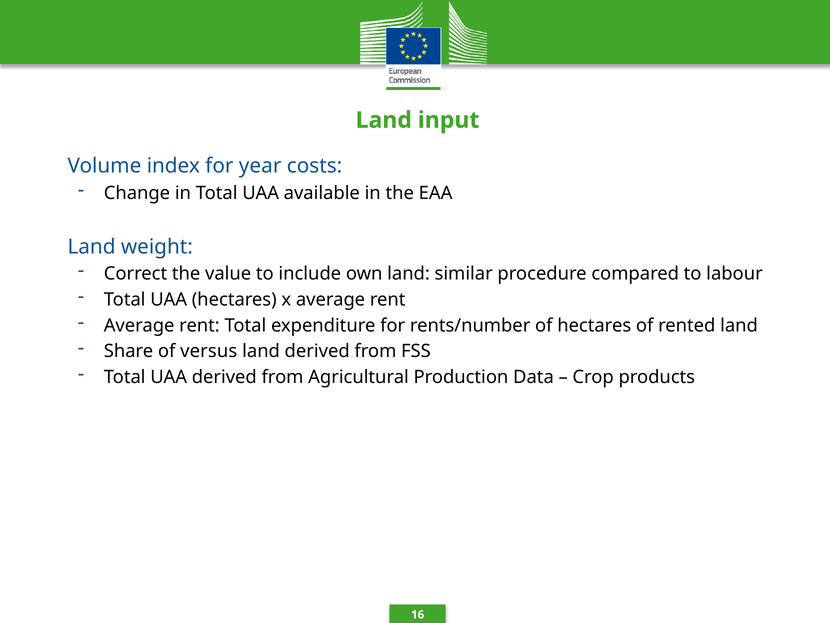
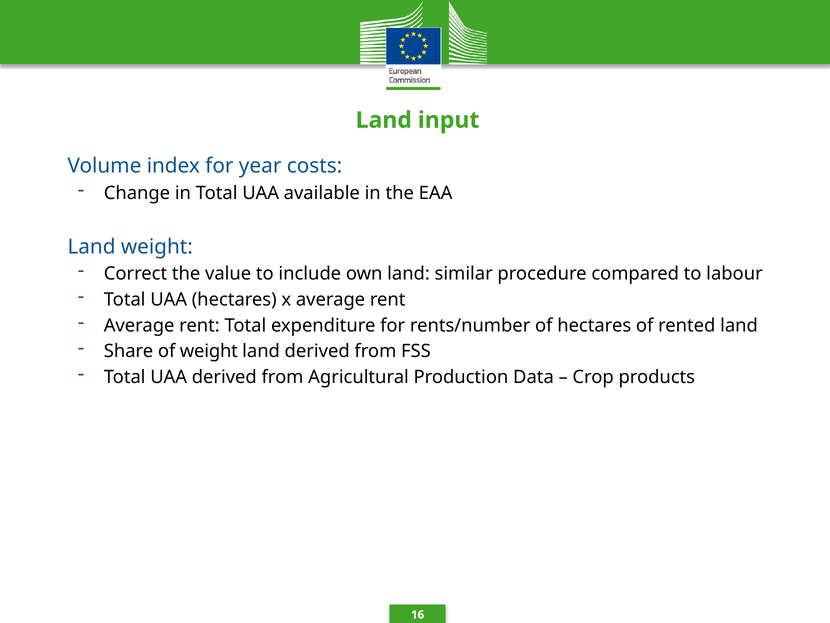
of versus: versus -> weight
